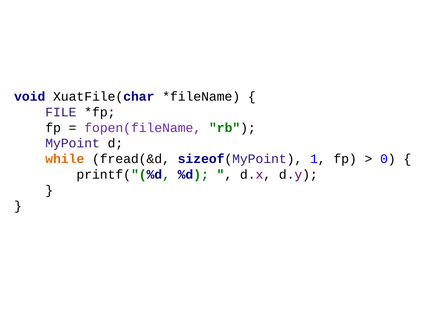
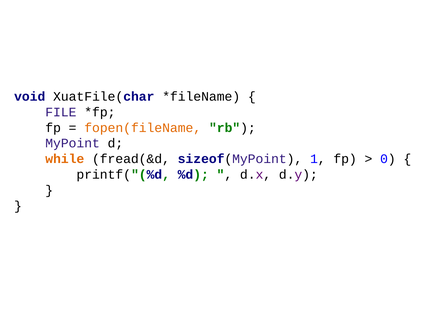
fopen(fileName colour: purple -> orange
